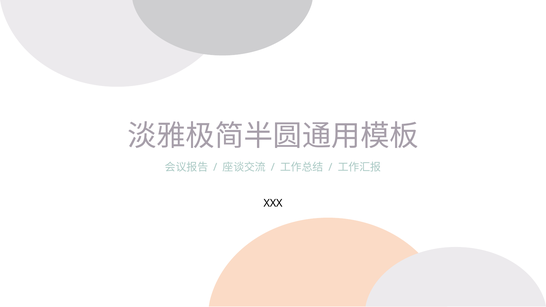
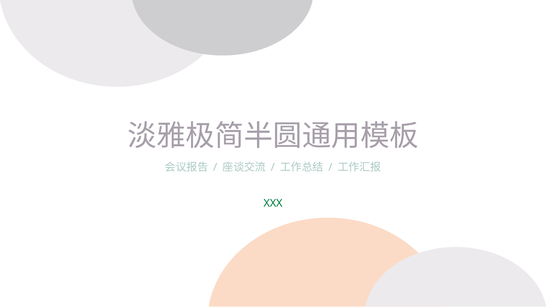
XXX colour: black -> green
